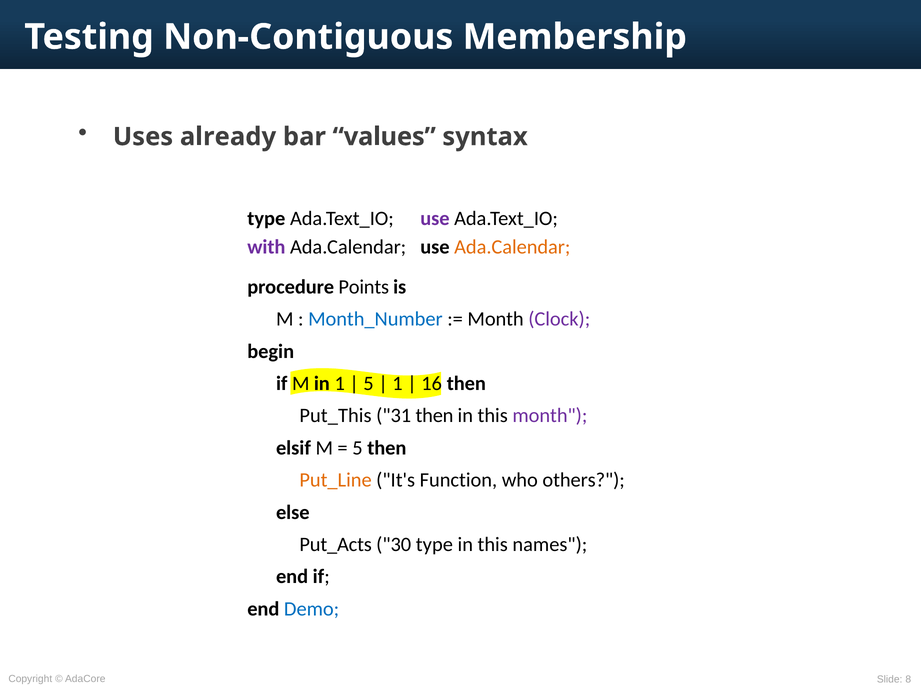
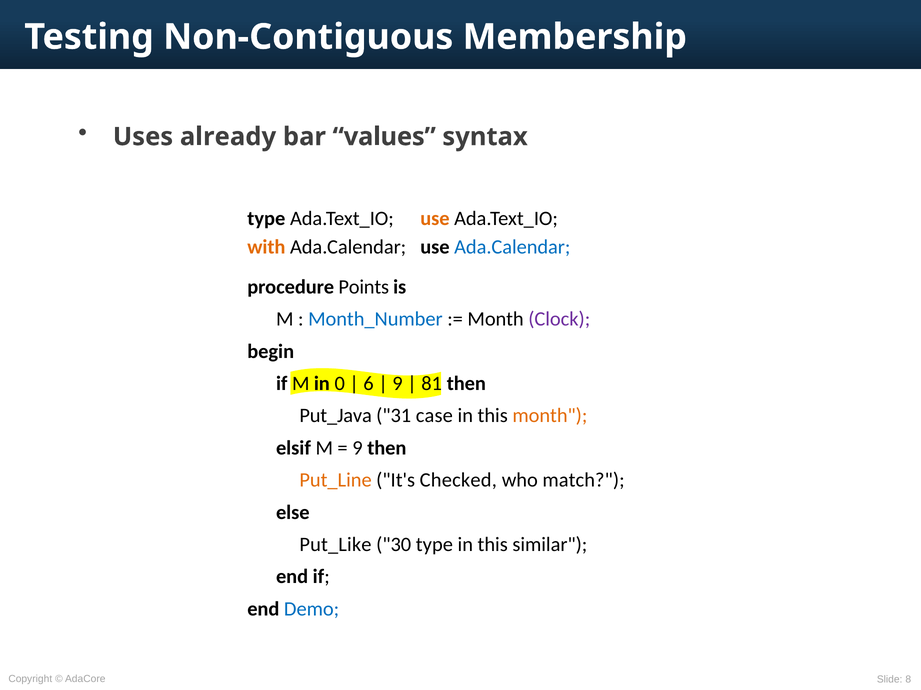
use at (435, 219) colour: purple -> orange
with colour: purple -> orange
Ada.Calendar at (512, 247) colour: orange -> blue
in 1: 1 -> 0
5 at (369, 384): 5 -> 6
1 at (397, 384): 1 -> 9
16: 16 -> 81
Put_This: Put_This -> Put_Java
31 then: then -> case
month at (550, 416) colour: purple -> orange
5 at (357, 448): 5 -> 9
Function: Function -> Checked
others: others -> match
Put_Acts: Put_Acts -> Put_Like
names: names -> similar
